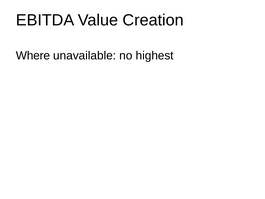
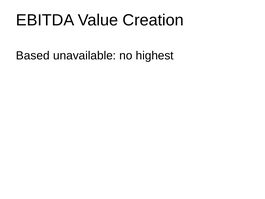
Where: Where -> Based
